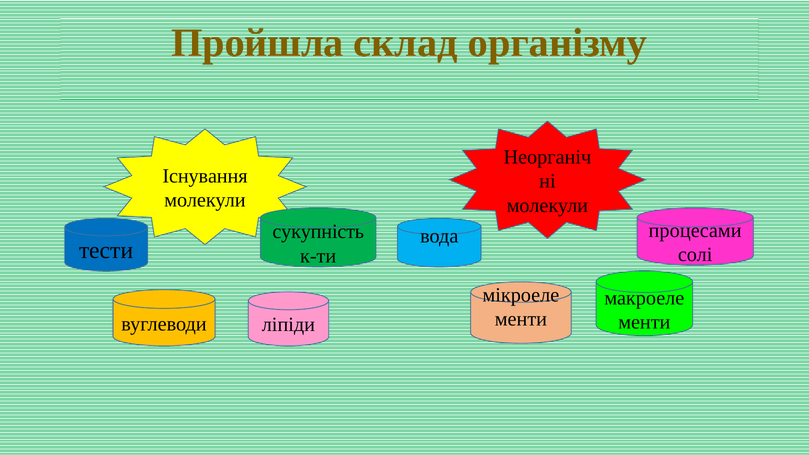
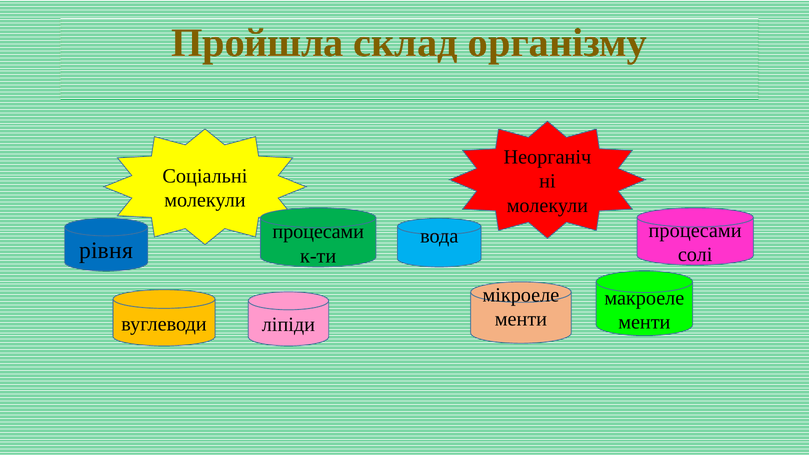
Існування: Існування -> Соціальні
сукупність at (318, 232): сукупність -> процесами
тести: тести -> рівня
